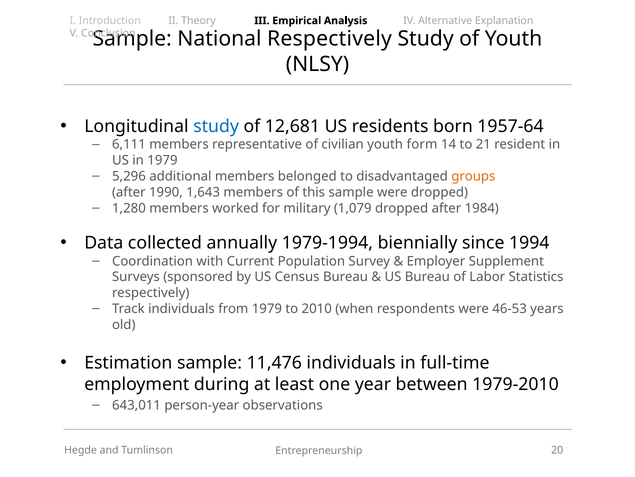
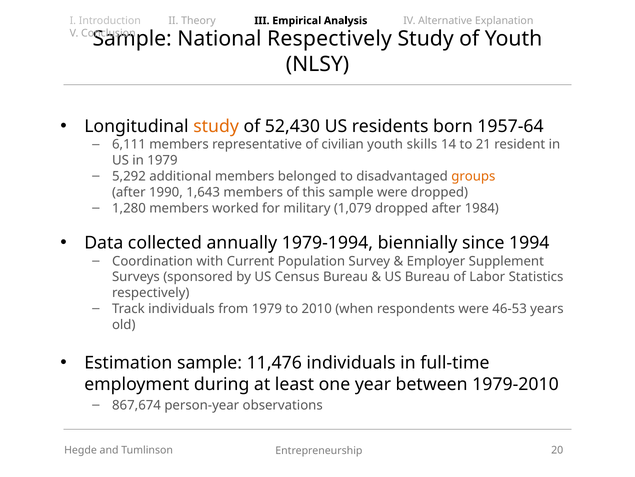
study at (216, 126) colour: blue -> orange
12,681: 12,681 -> 52,430
form: form -> skills
5,296: 5,296 -> 5,292
643,011: 643,011 -> 867,674
